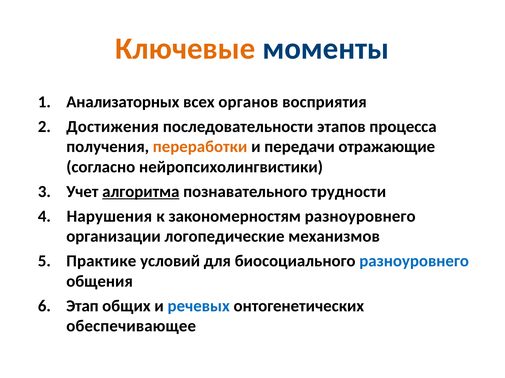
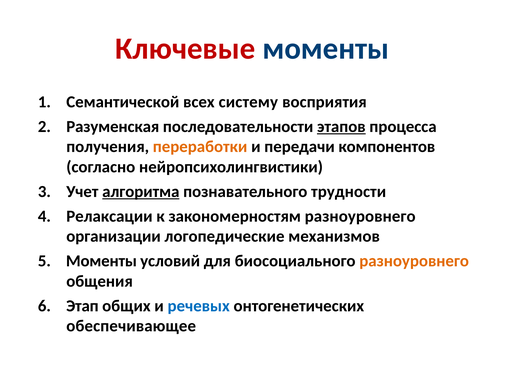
Ключевые colour: orange -> red
Анализаторных: Анализаторных -> Семантической
органов: органов -> систему
Достижения: Достижения -> Разуменская
этапов underline: none -> present
отражающие: отражающие -> компонентов
Нарушения: Нарушения -> Релаксации
Практике at (101, 262): Практике -> Моменты
разноуровнего at (414, 262) colour: blue -> orange
